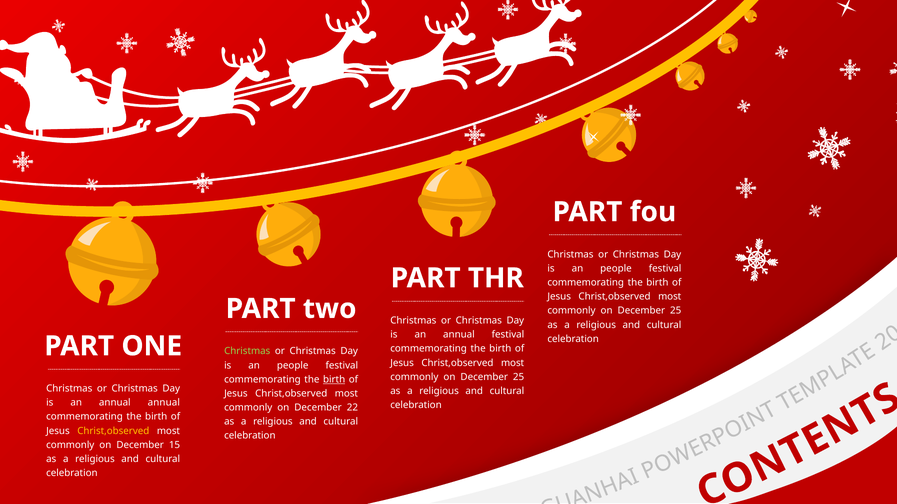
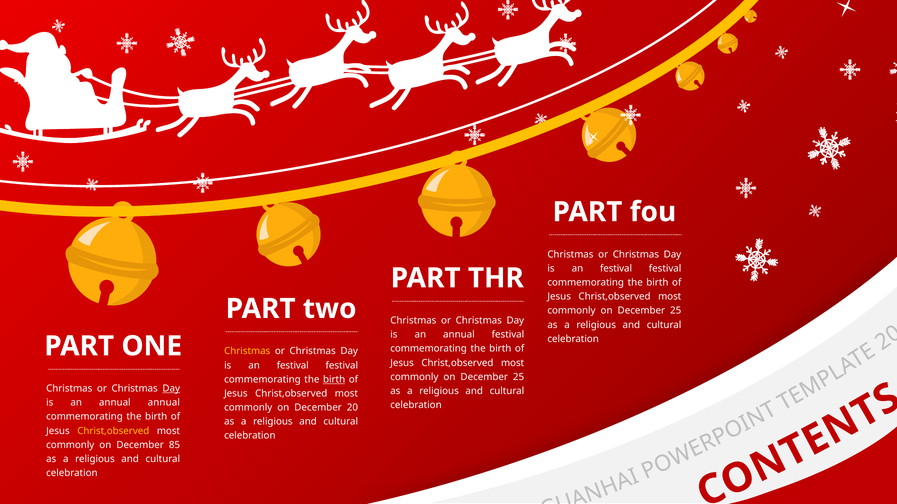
people at (616, 269): people -> festival
Christmas at (247, 352) colour: light green -> yellow
people at (293, 366): people -> festival
Day at (171, 389) underline: none -> present
22: 22 -> 20
15: 15 -> 85
